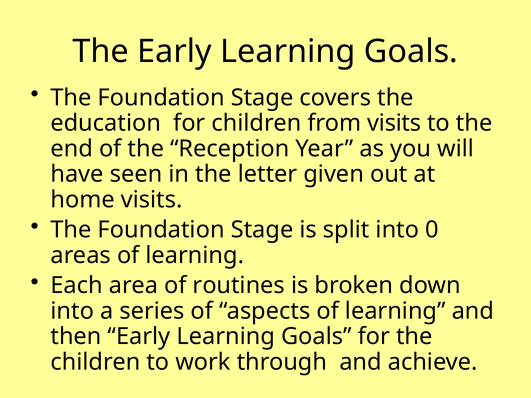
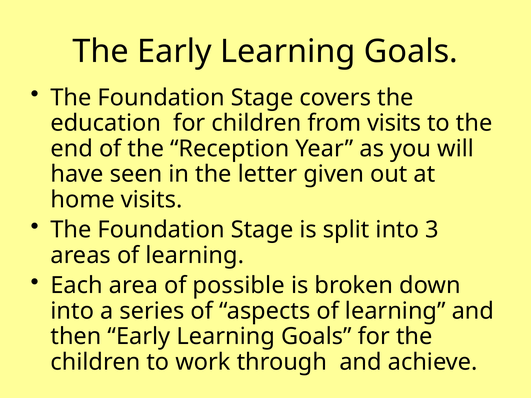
0: 0 -> 3
routines: routines -> possible
